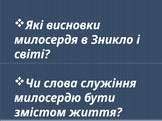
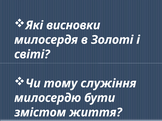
Зникло: Зникло -> Золоті
слова: слова -> тому
